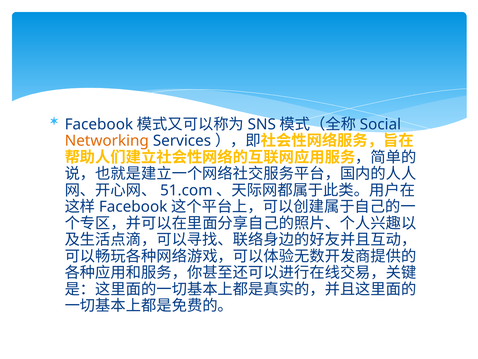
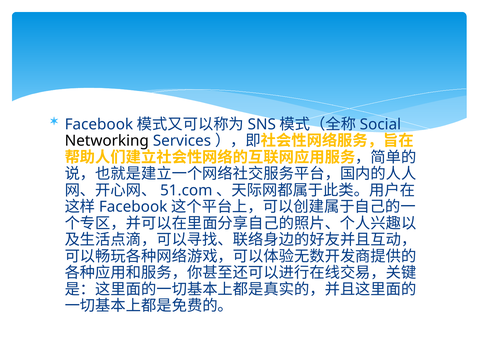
Networking colour: orange -> black
